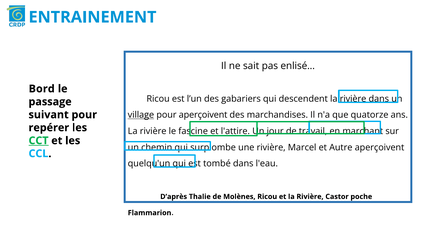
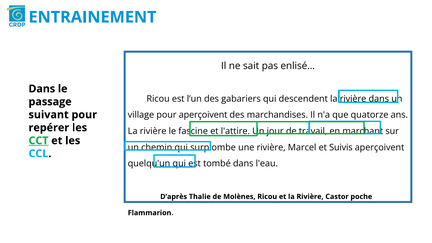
Bord at (42, 89): Bord -> Dans
village underline: present -> none
Autre: Autre -> Suivis
